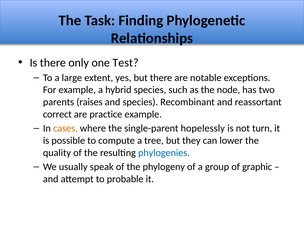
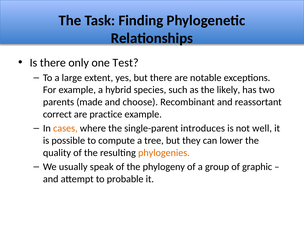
node: node -> likely
raises: raises -> made
and species: species -> choose
hopelessly: hopelessly -> introduces
turn: turn -> well
phylogenies colour: blue -> orange
